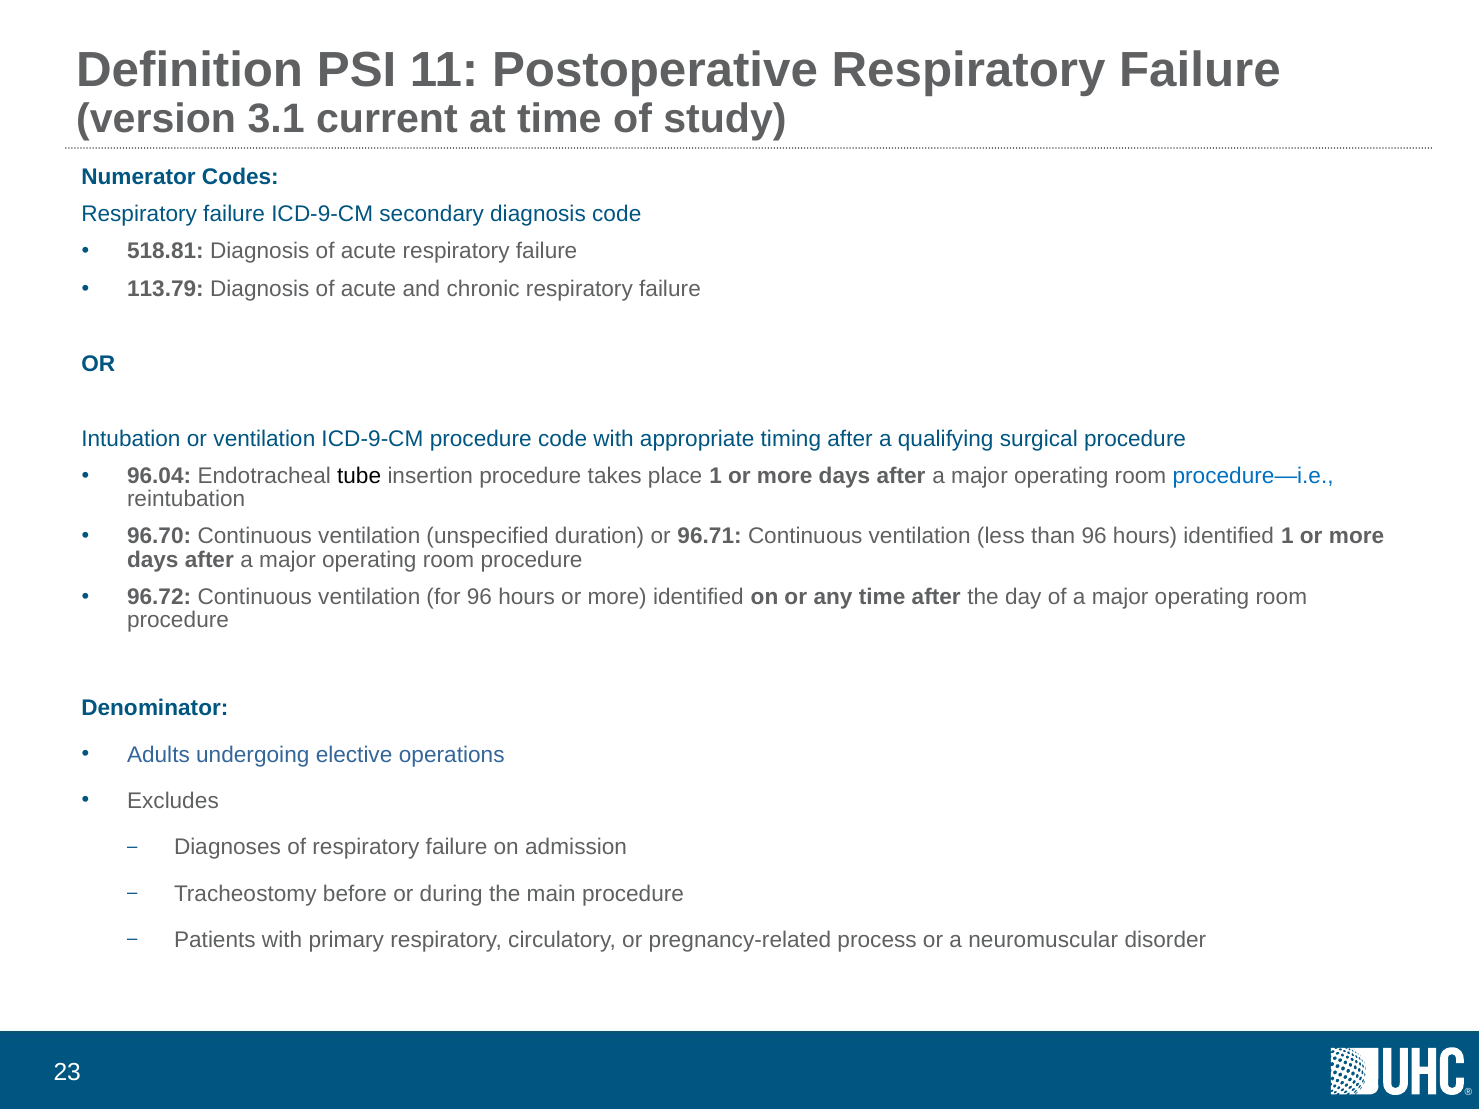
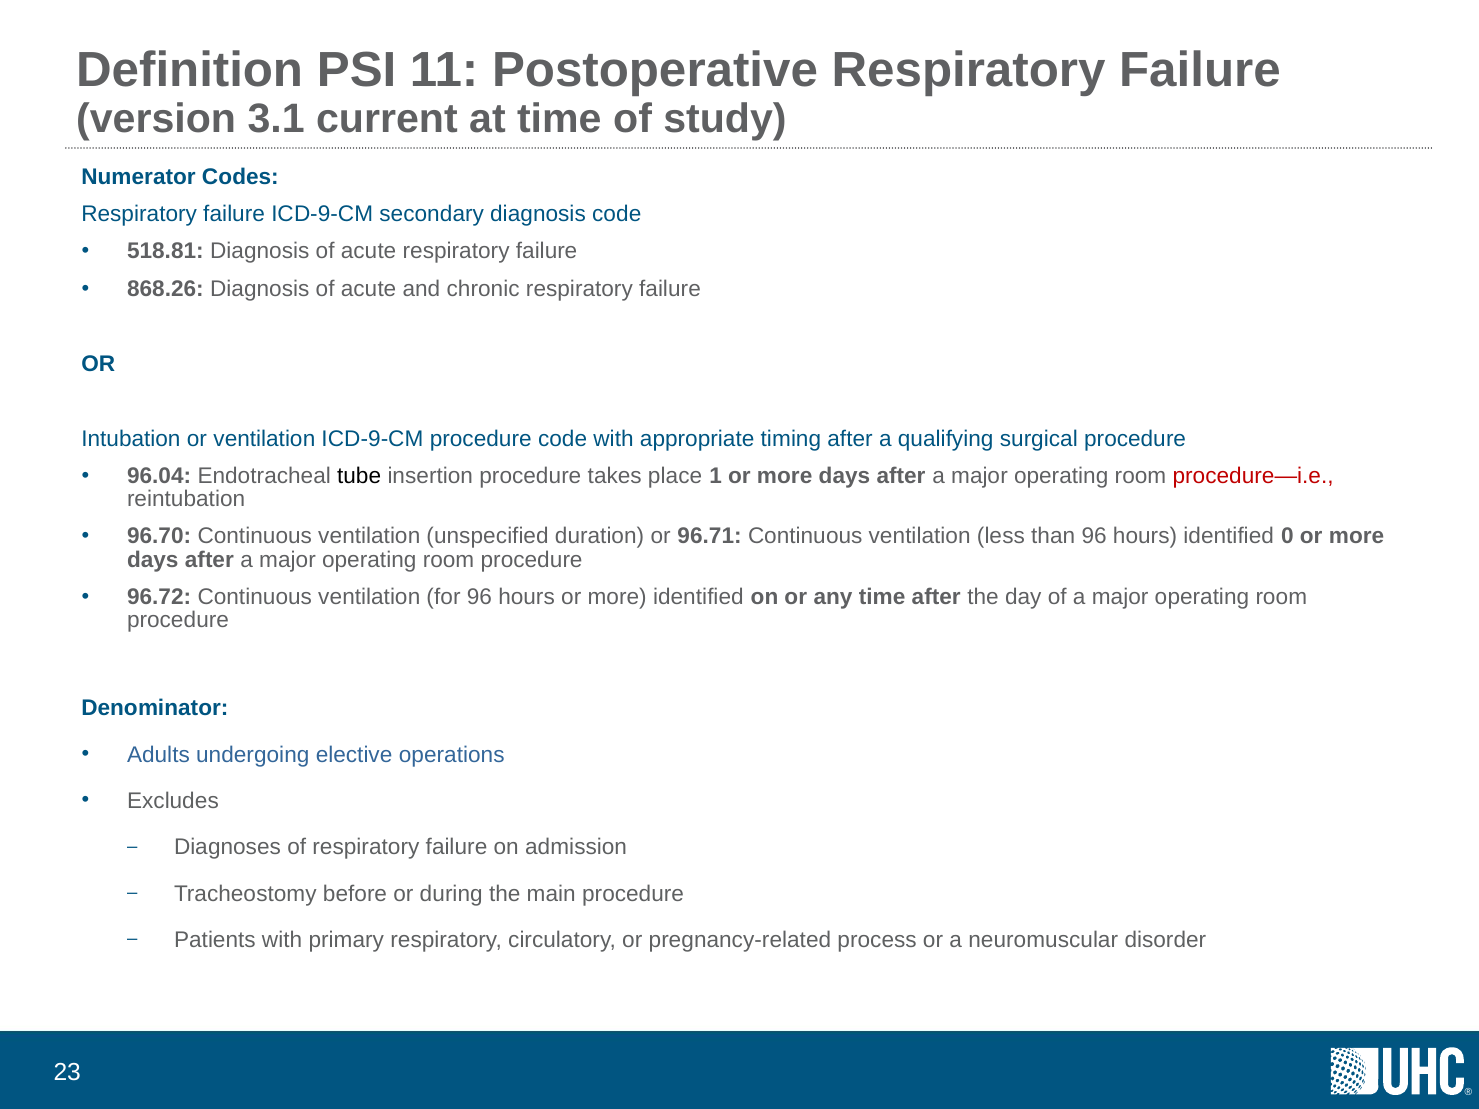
113.79: 113.79 -> 868.26
procedure—i.e colour: blue -> red
identified 1: 1 -> 0
